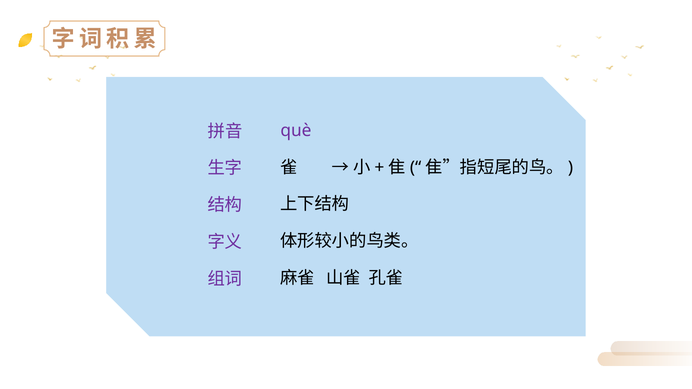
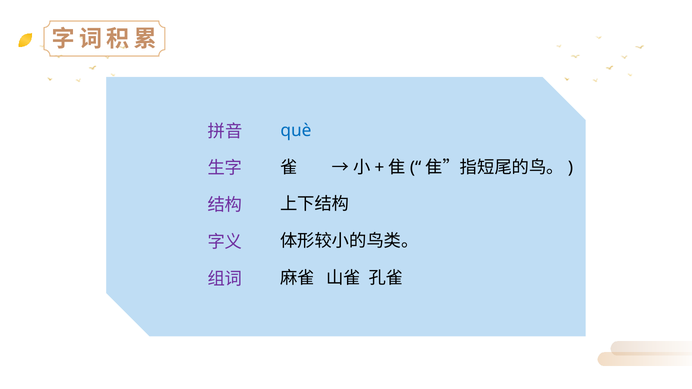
què colour: purple -> blue
